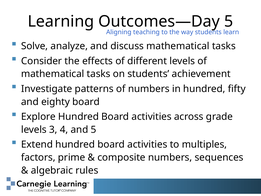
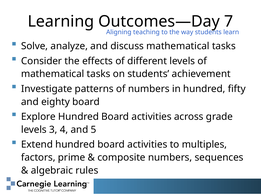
5 at (229, 21): 5 -> 7
